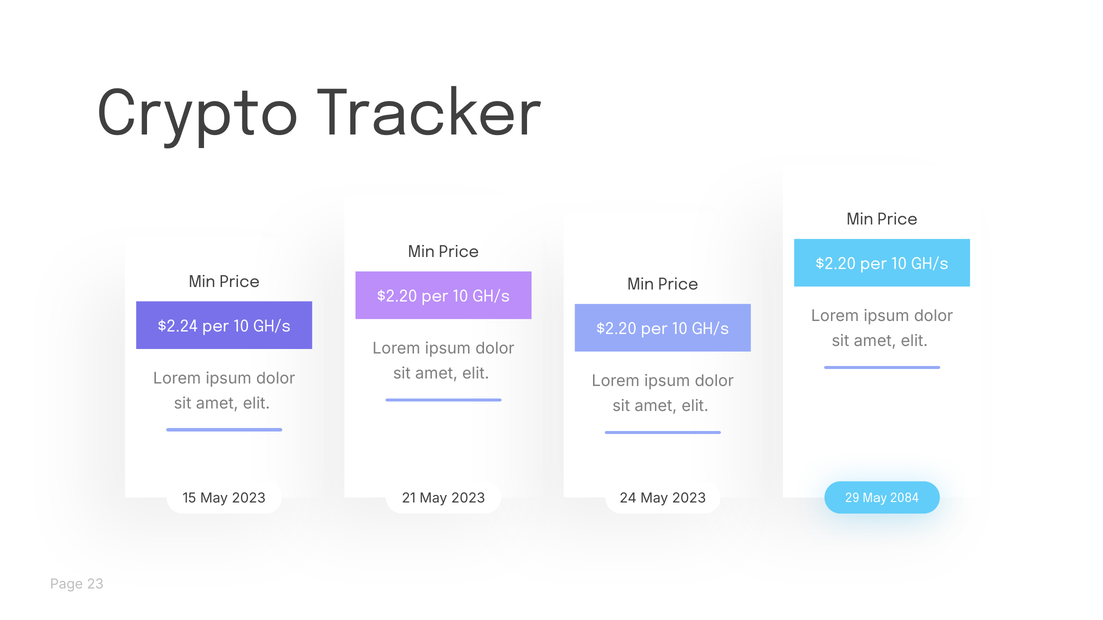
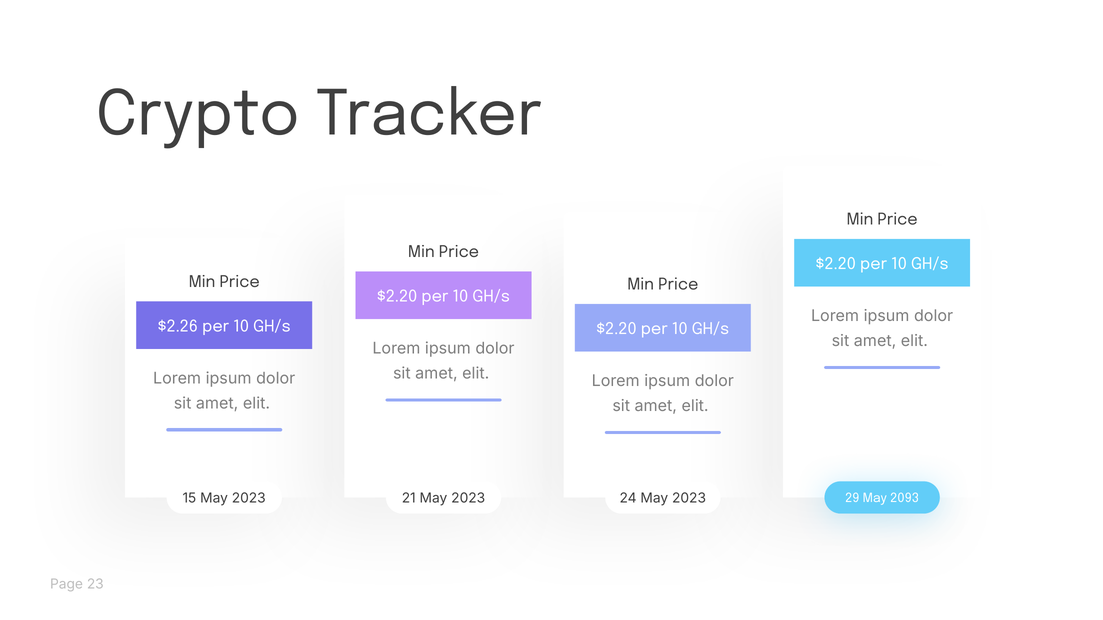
$2.24: $2.24 -> $2.26
2084: 2084 -> 2093
